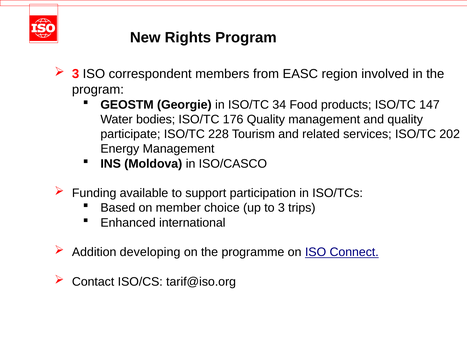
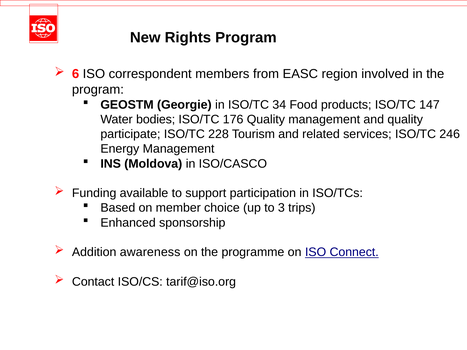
3 at (76, 74): 3 -> 6
202: 202 -> 246
international: international -> sponsorship
developing: developing -> awareness
